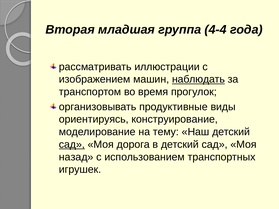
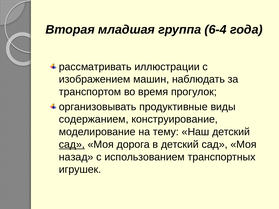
4-4: 4-4 -> 6-4
наблюдать underline: present -> none
ориентируясь: ориентируясь -> содержанием
